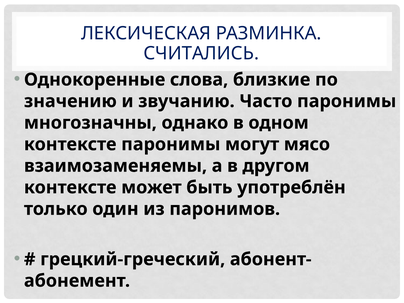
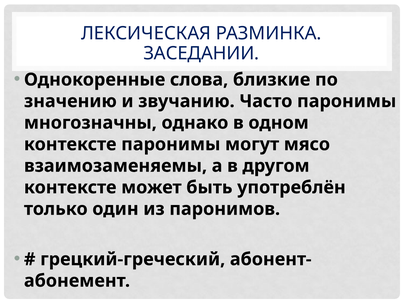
СЧИТАЛИСЬ: СЧИТАЛИСЬ -> ЗАСЕДАНИИ
